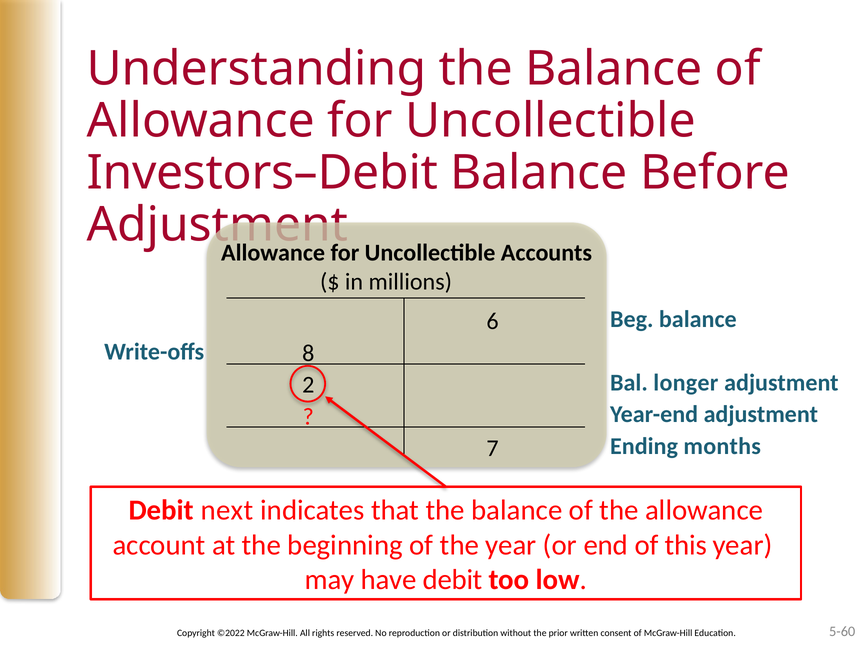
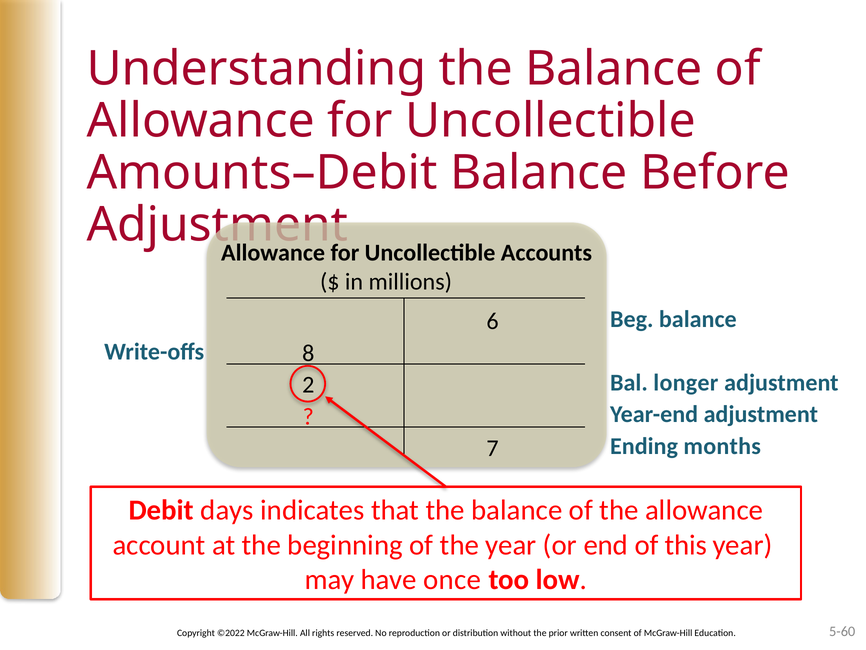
Investors–Debit: Investors–Debit -> Amounts–Debit
next: next -> days
have debit: debit -> once
